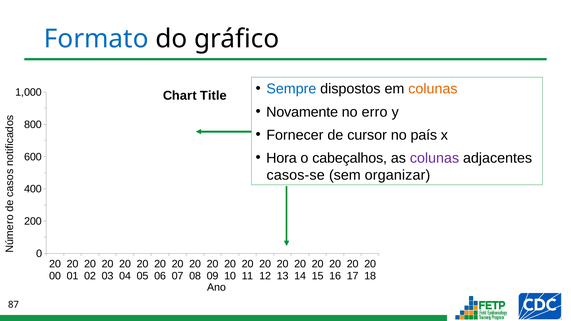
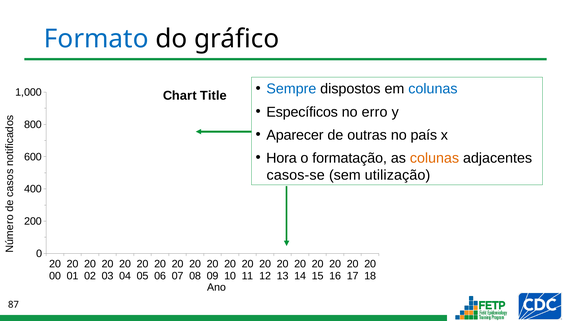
colunas at (433, 89) colour: orange -> blue
Novamente: Novamente -> Específicos
Fornecer: Fornecer -> Aparecer
cursor: cursor -> outras
cabeçalhos: cabeçalhos -> formatação
colunas at (434, 158) colour: purple -> orange
organizar: organizar -> utilização
